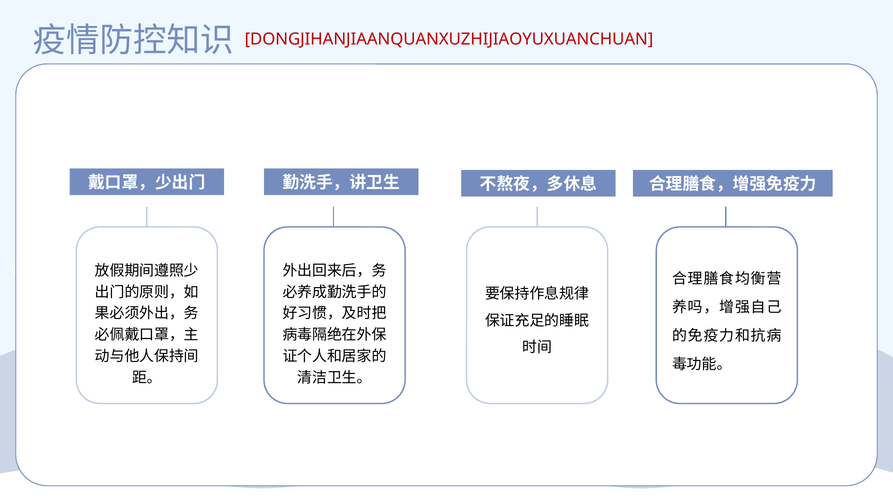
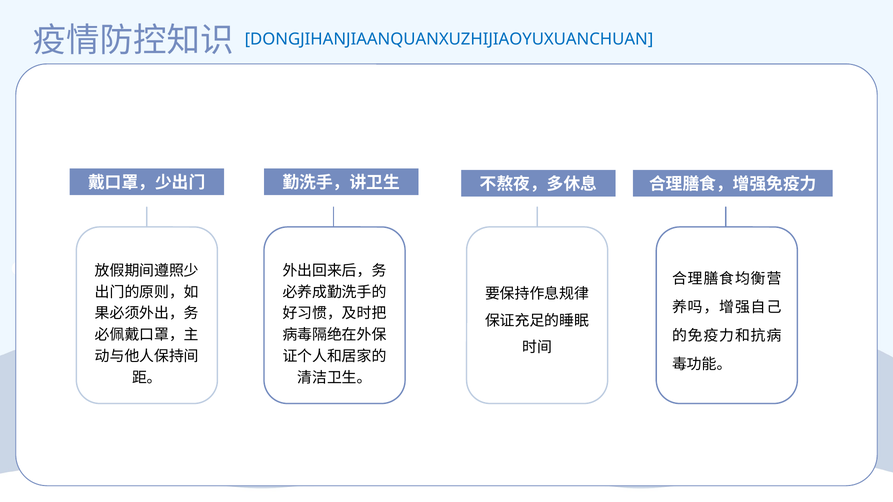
DONGJIHANJIAANQUANXUZHIJIAOYUXUANCHUAN colour: red -> blue
